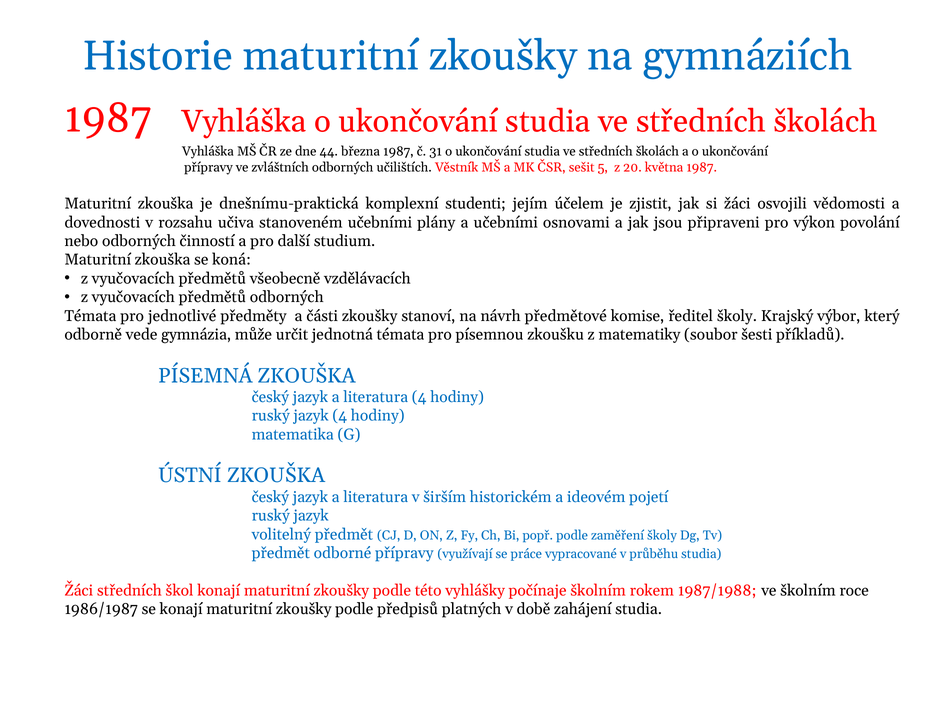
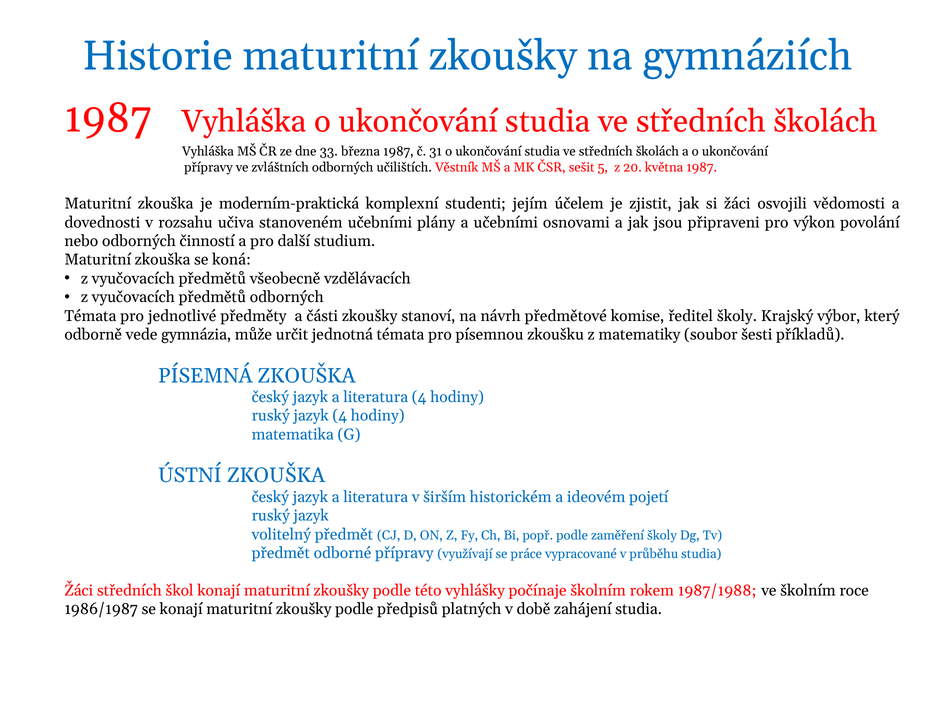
44: 44 -> 33
dnešnímu-praktická: dnešnímu-praktická -> moderním-praktická
